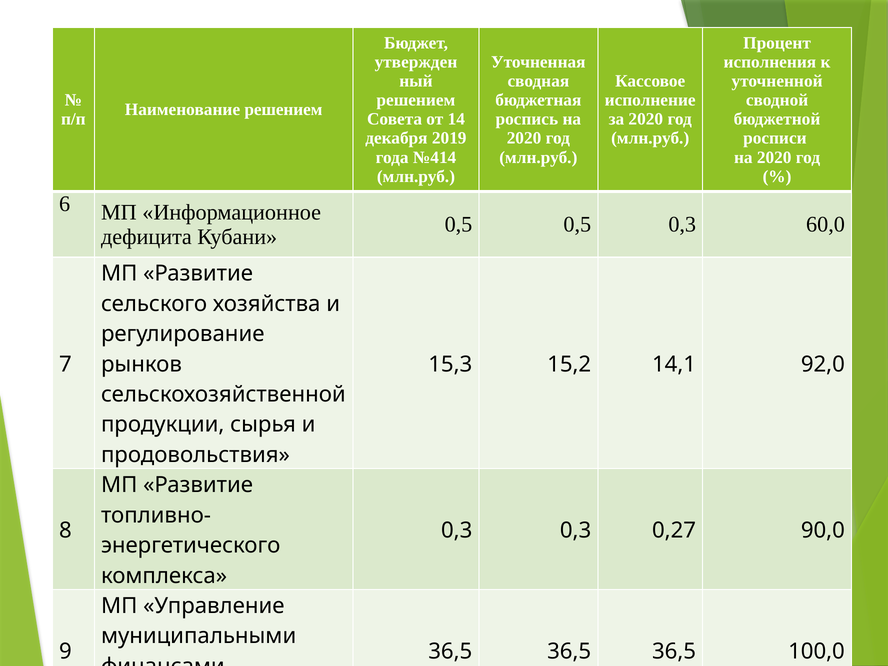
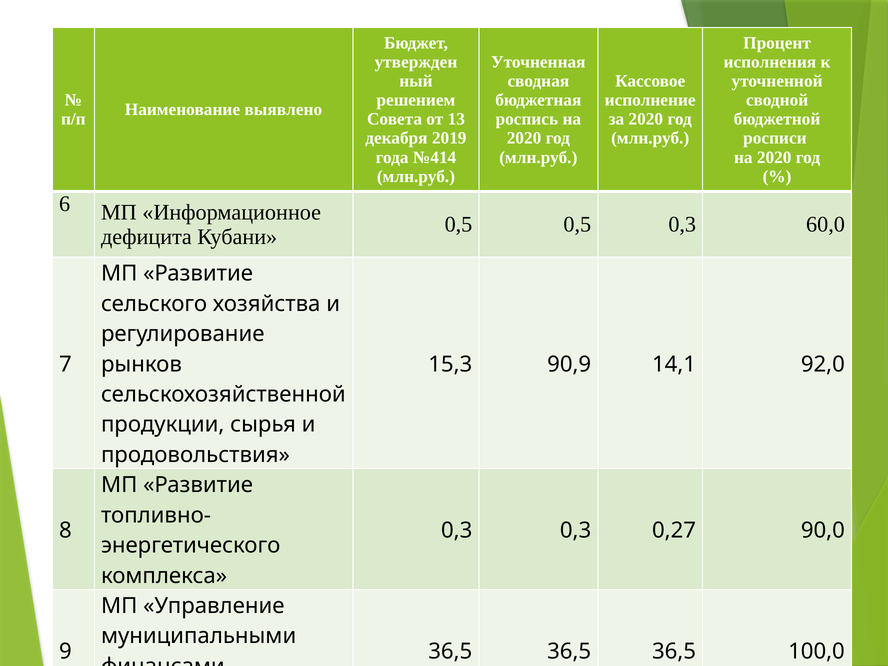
Наименование решением: решением -> выявлено
14: 14 -> 13
15,2: 15,2 -> 90,9
